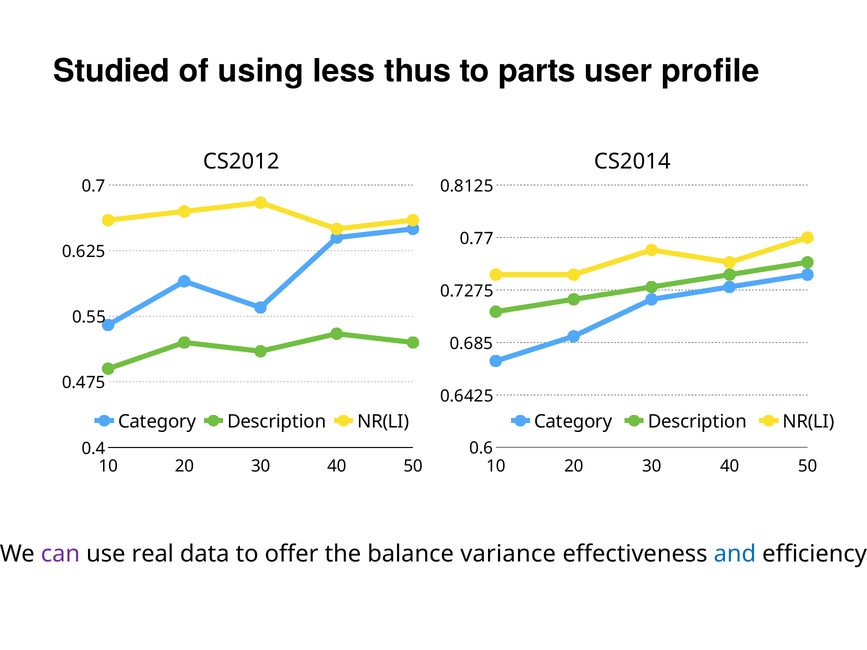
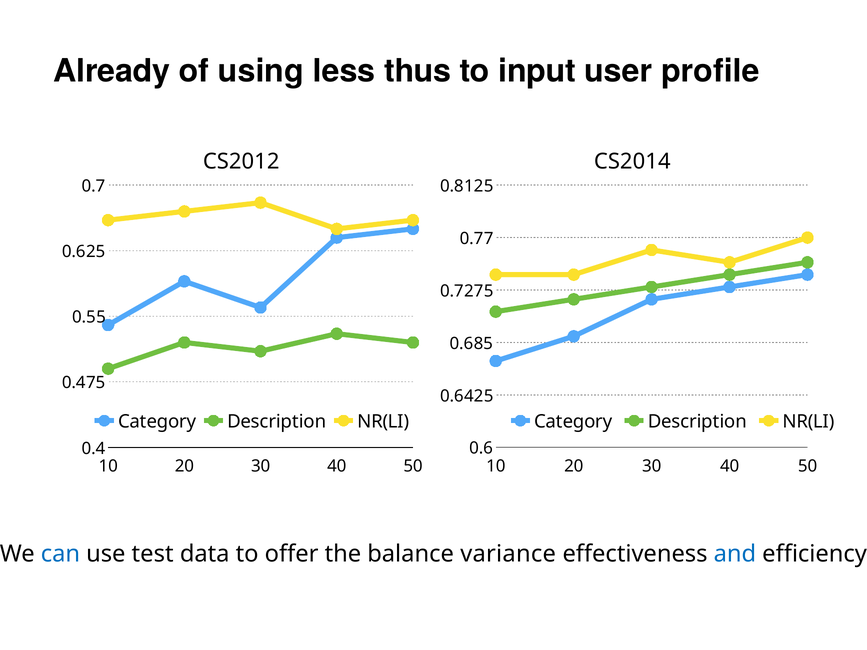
Studied: Studied -> Already
parts: parts -> input
can colour: purple -> blue
real: real -> test
